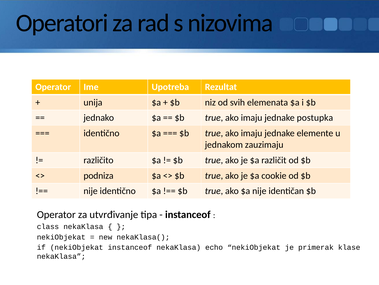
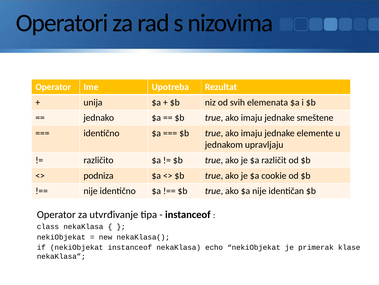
postupka: postupka -> smeštene
zauzimaju: zauzimaju -> upravljaju
